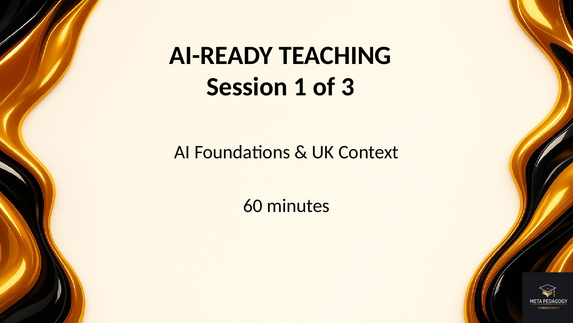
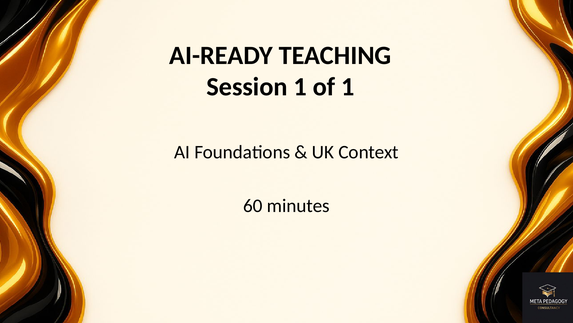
of 3: 3 -> 1
